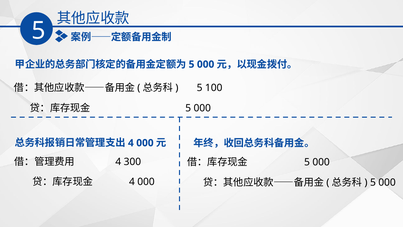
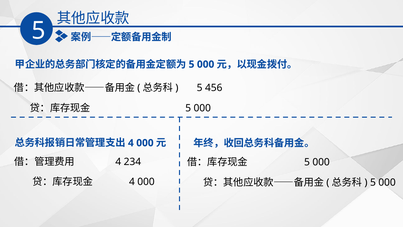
100: 100 -> 456
300: 300 -> 234
